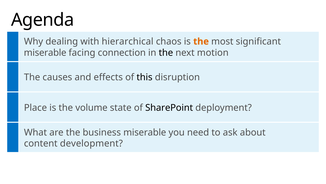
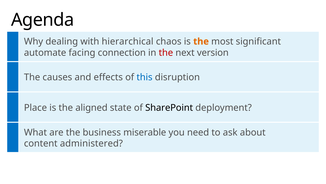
miserable at (45, 53): miserable -> automate
the at (166, 53) colour: black -> red
motion: motion -> version
this colour: black -> blue
volume: volume -> aligned
development: development -> administered
